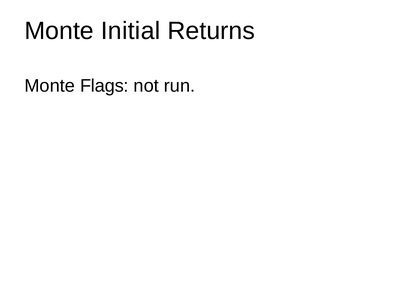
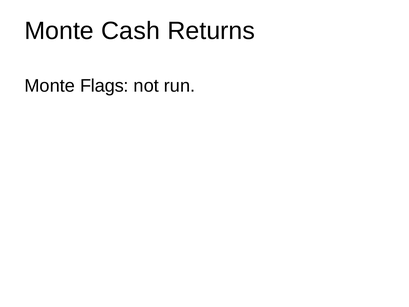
Initial: Initial -> Cash
